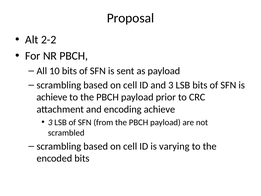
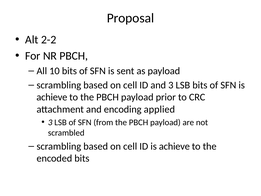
encoding achieve: achieve -> applied
ID is varying: varying -> achieve
